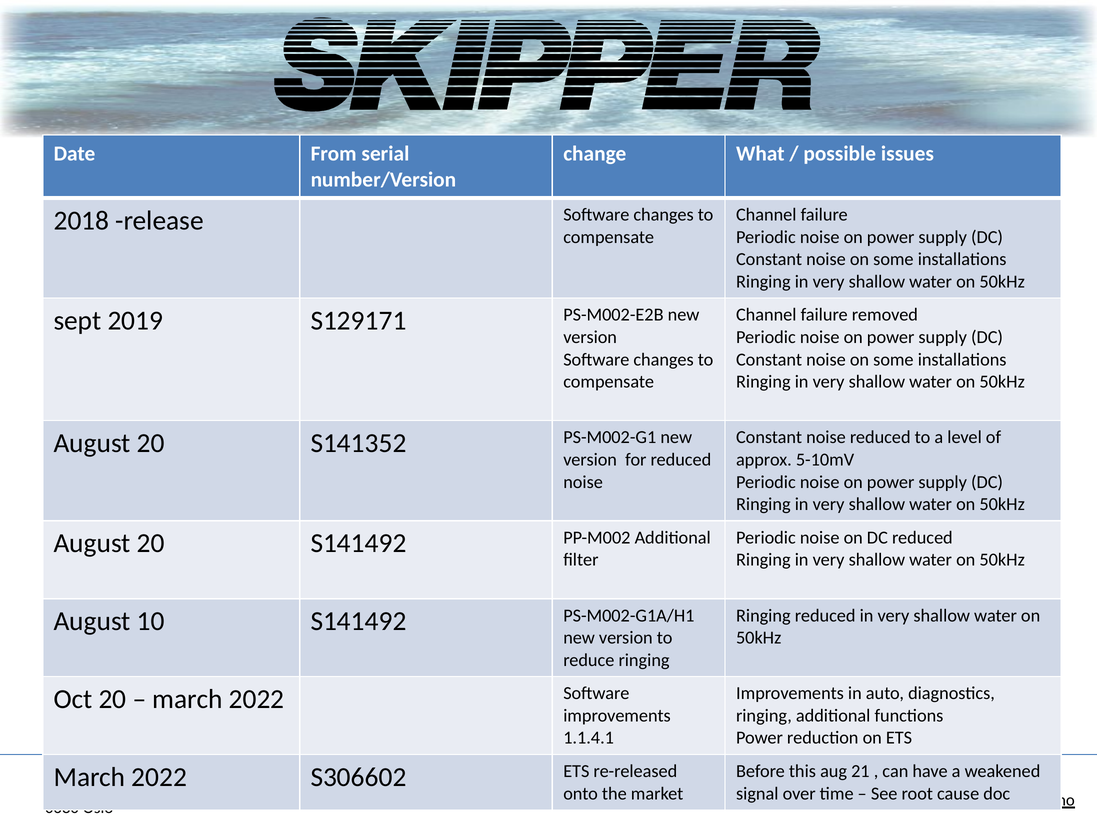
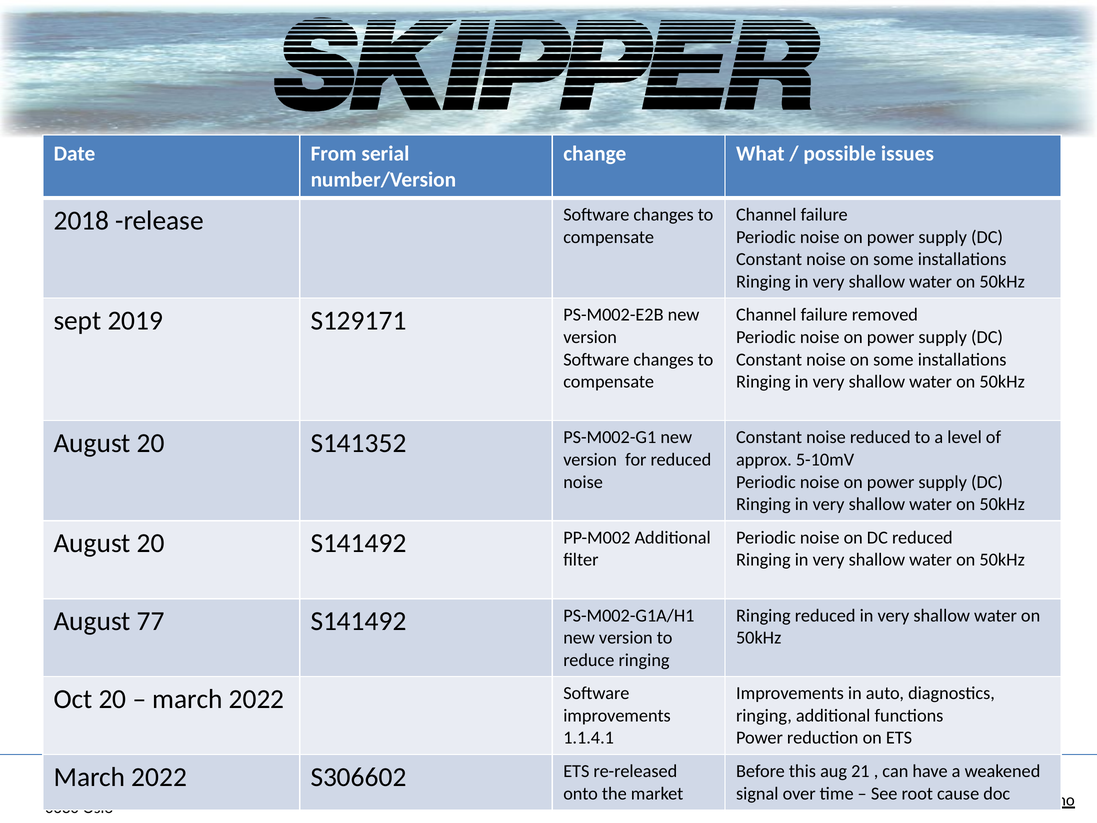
10: 10 -> 77
